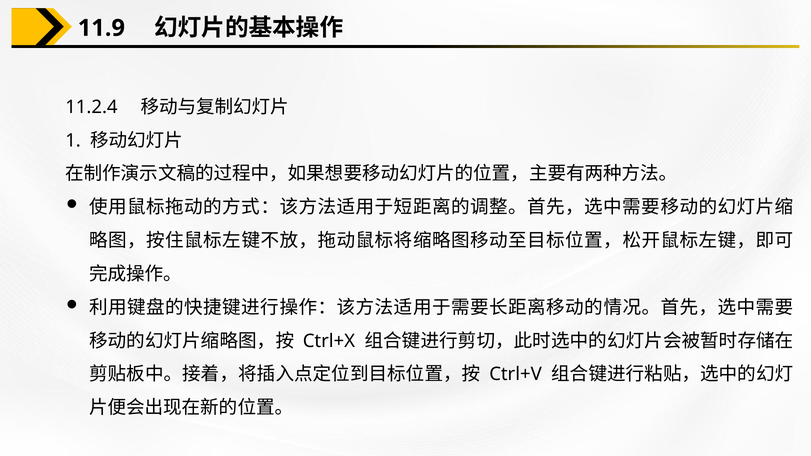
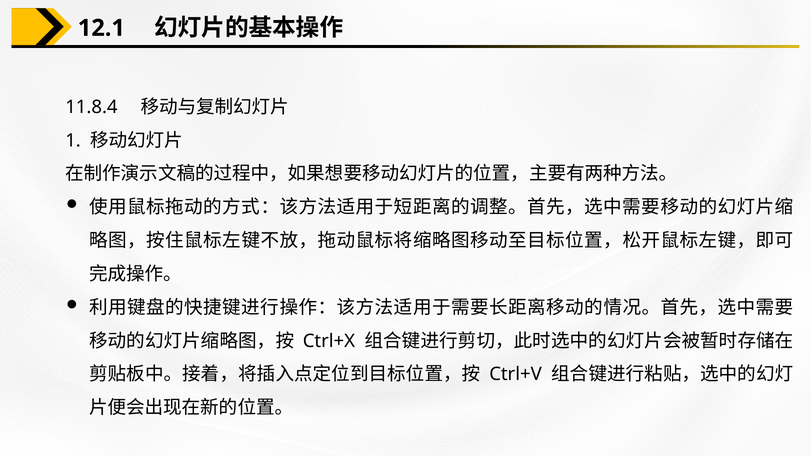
11.9: 11.9 -> 12.1
11.2.4: 11.2.4 -> 11.8.4
